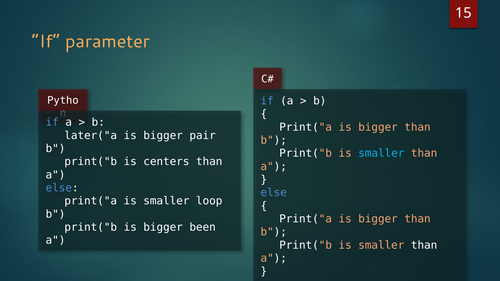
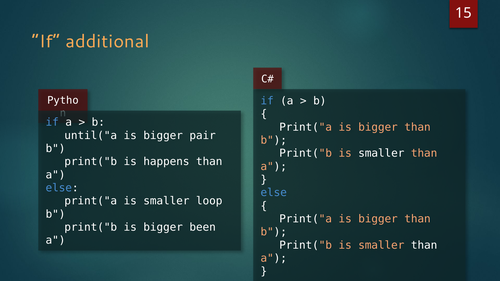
parameter: parameter -> additional
later("a: later("a -> until("a
smaller at (381, 153) colour: light blue -> white
centers: centers -> happens
